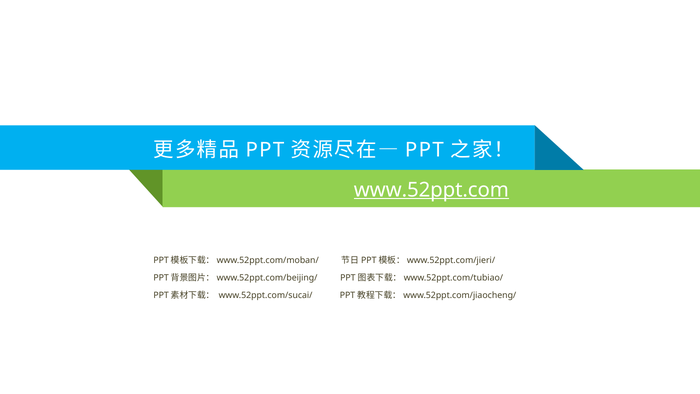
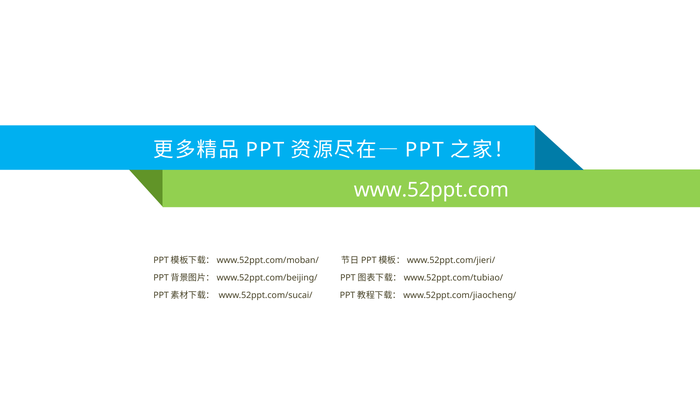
www.52ppt.com underline: present -> none
